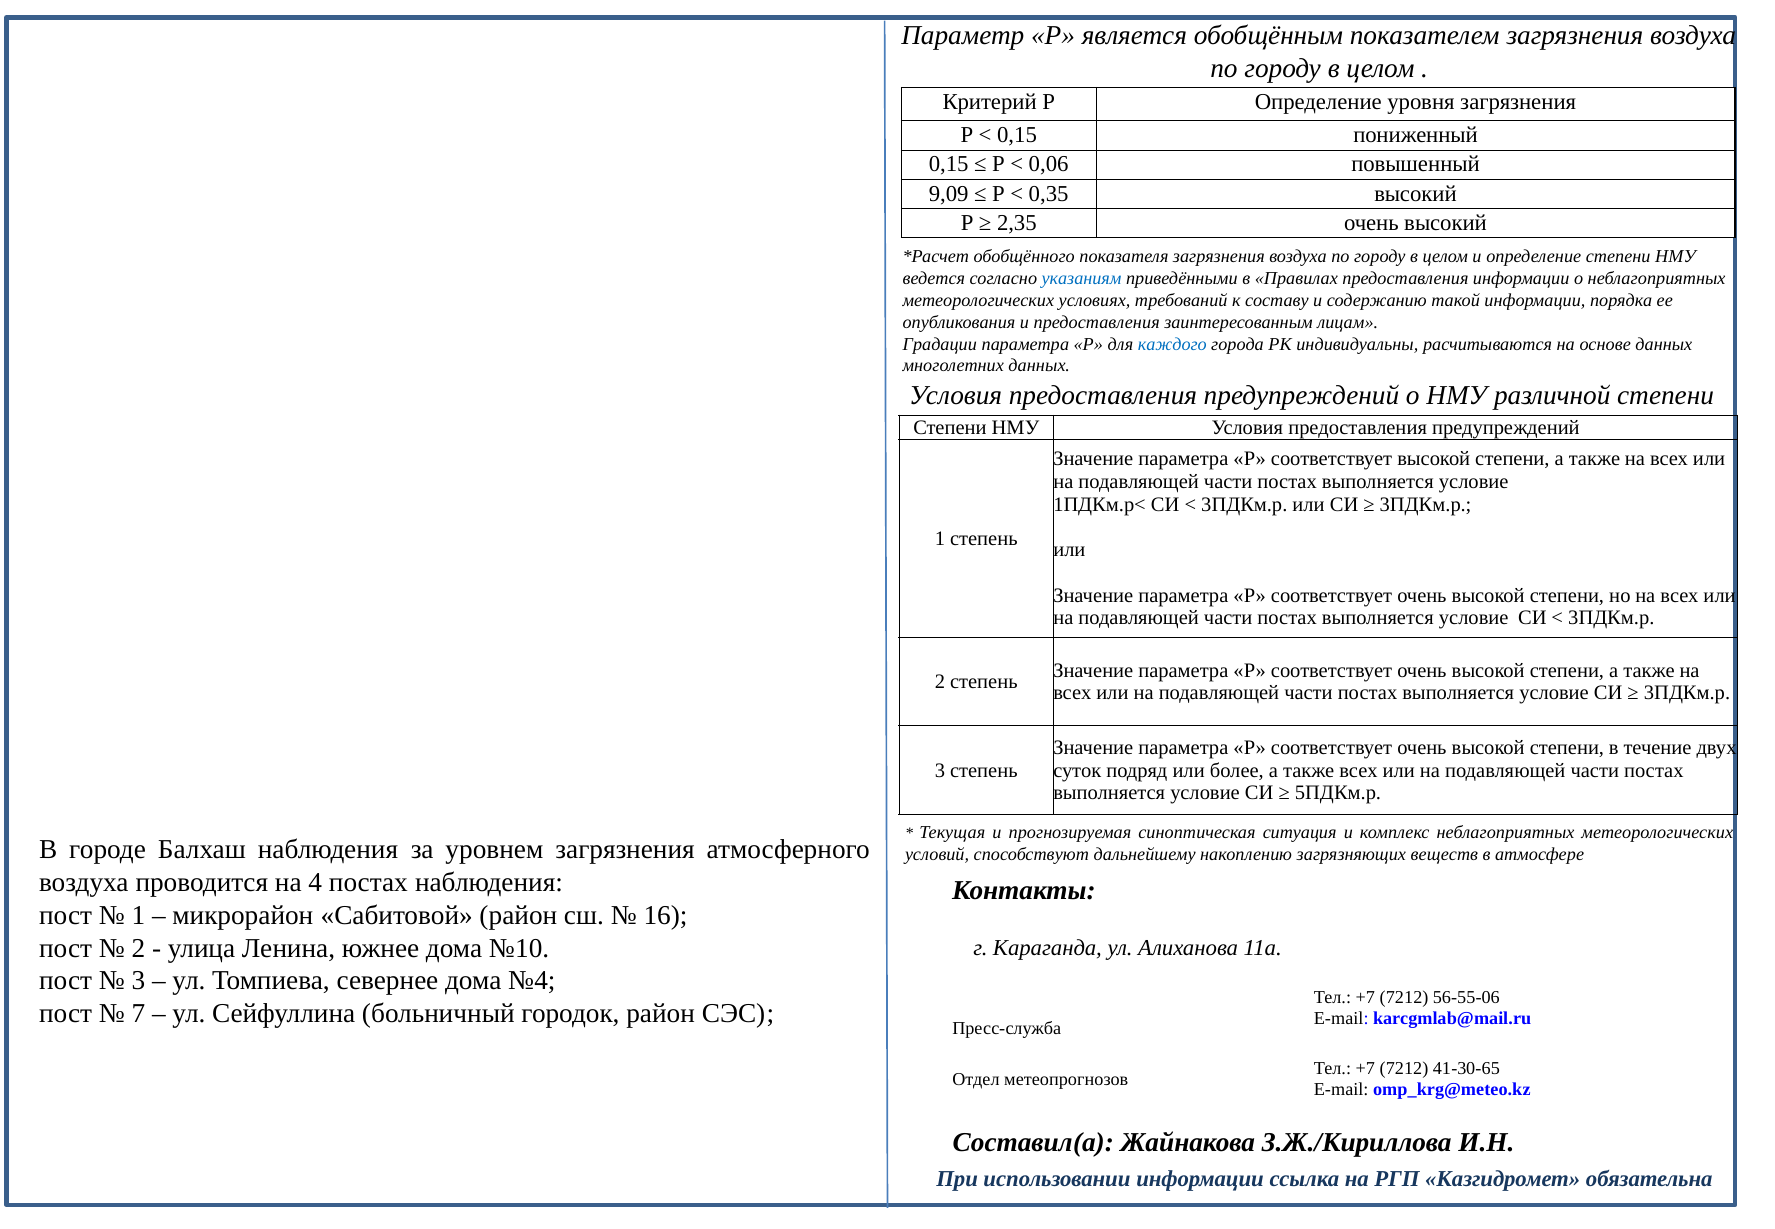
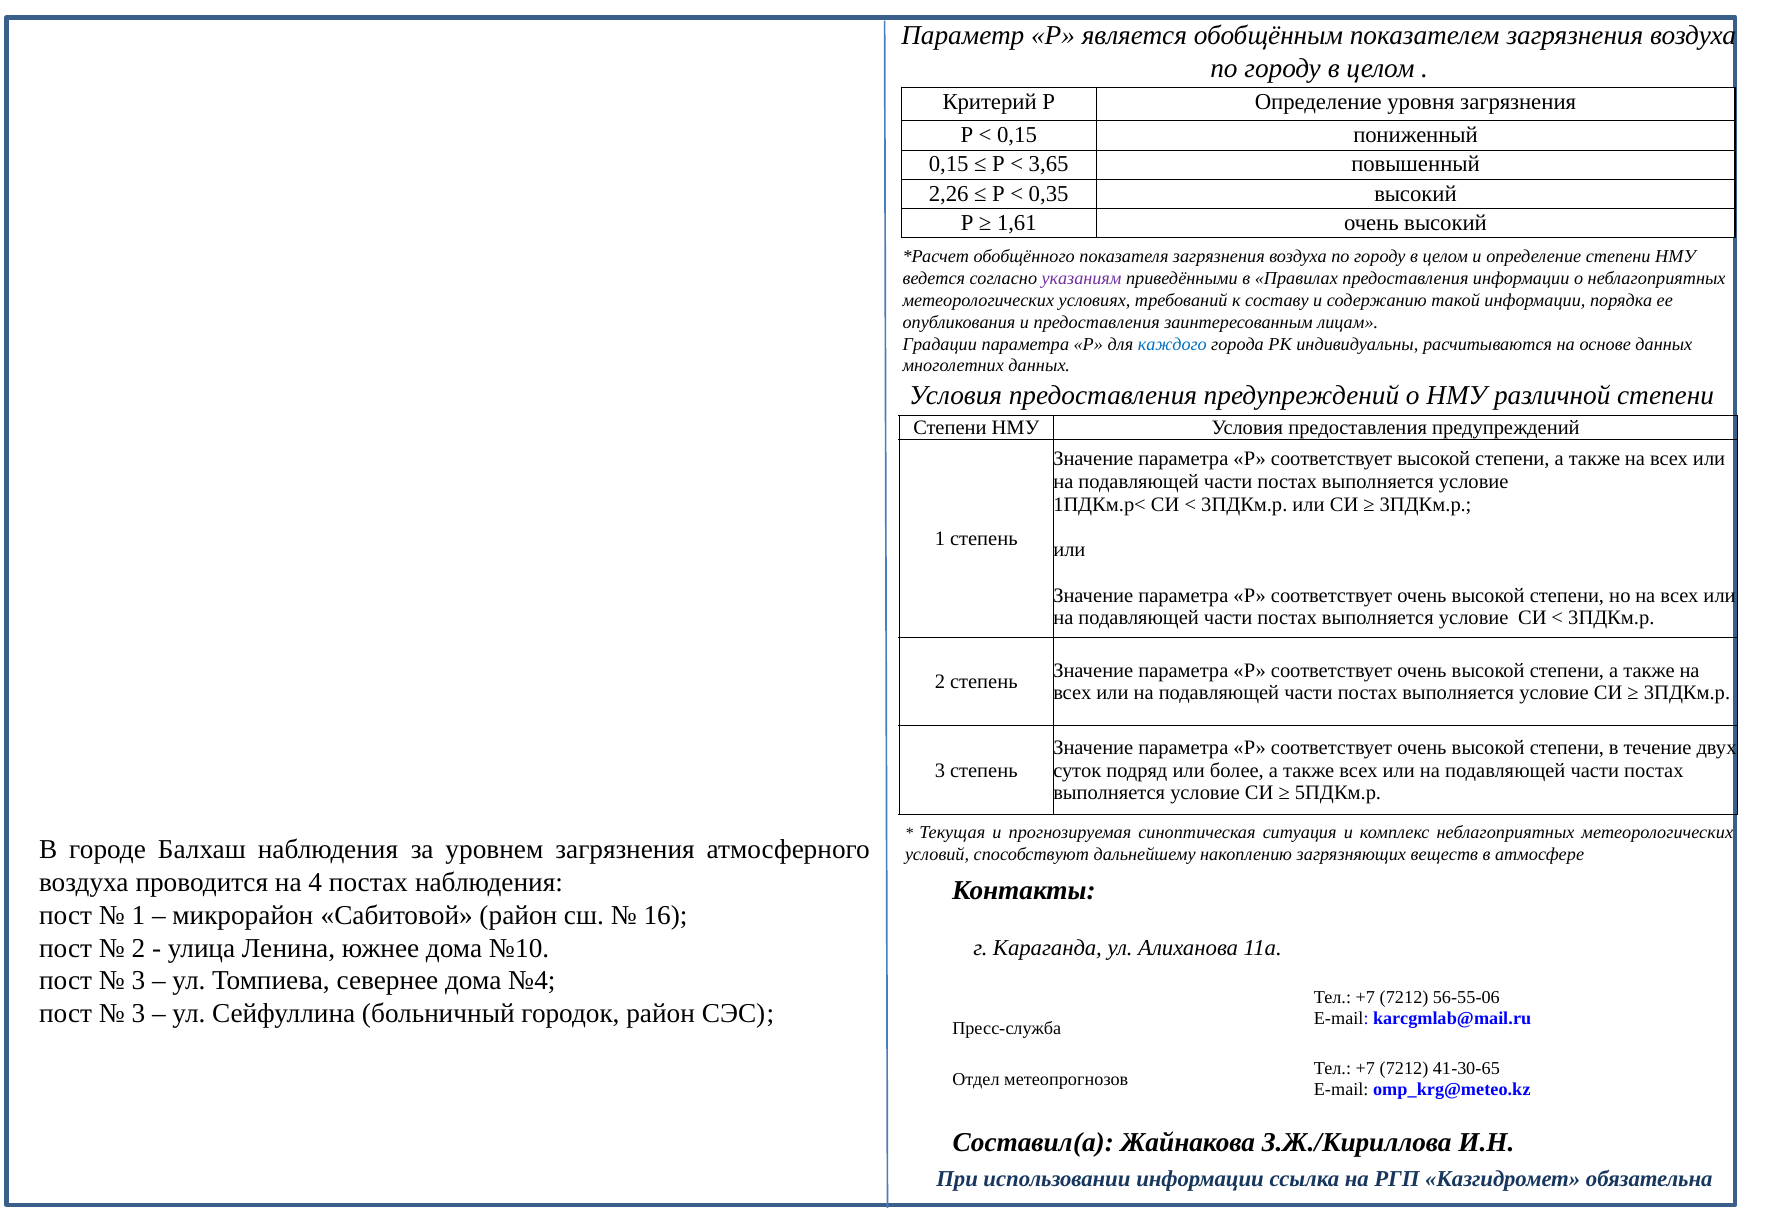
0,06: 0,06 -> 3,65
9,09: 9,09 -> 2,26
2,35: 2,35 -> 1,61
указаниям colour: blue -> purple
7 at (138, 1014): 7 -> 3
